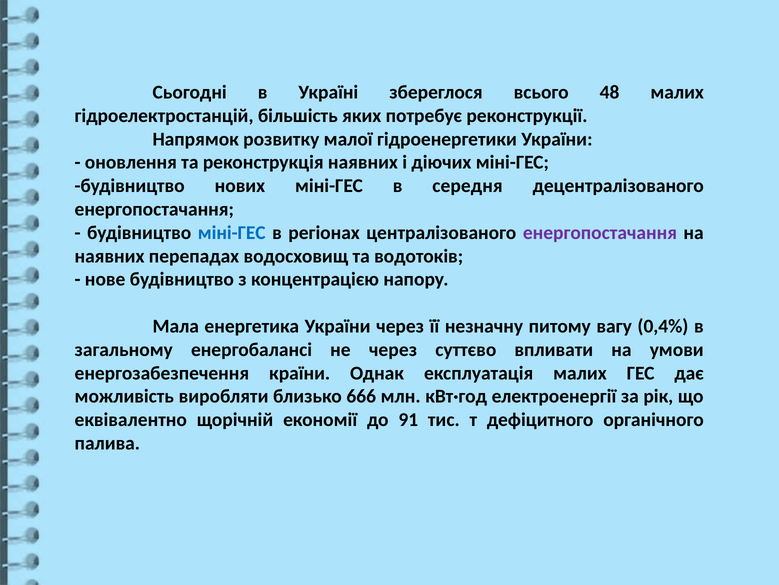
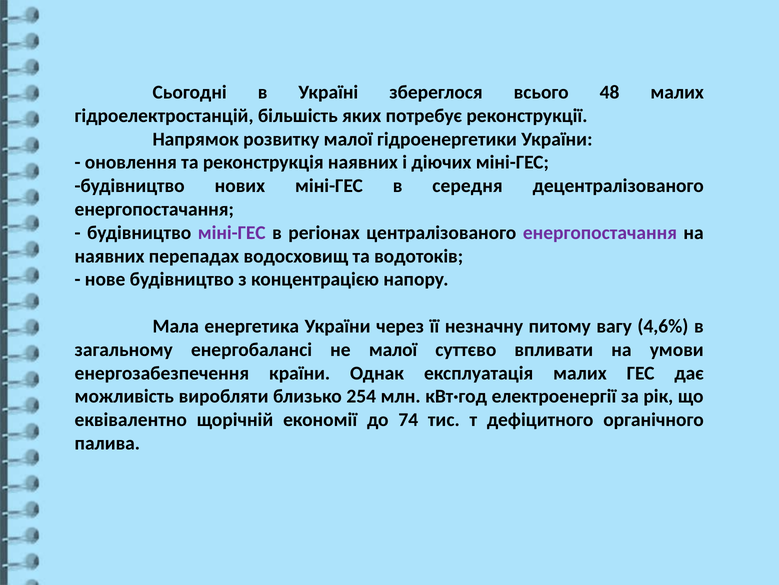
міні-ГЕС at (232, 232) colour: blue -> purple
0,4%: 0,4% -> 4,6%
не через: через -> малої
666: 666 -> 254
91: 91 -> 74
